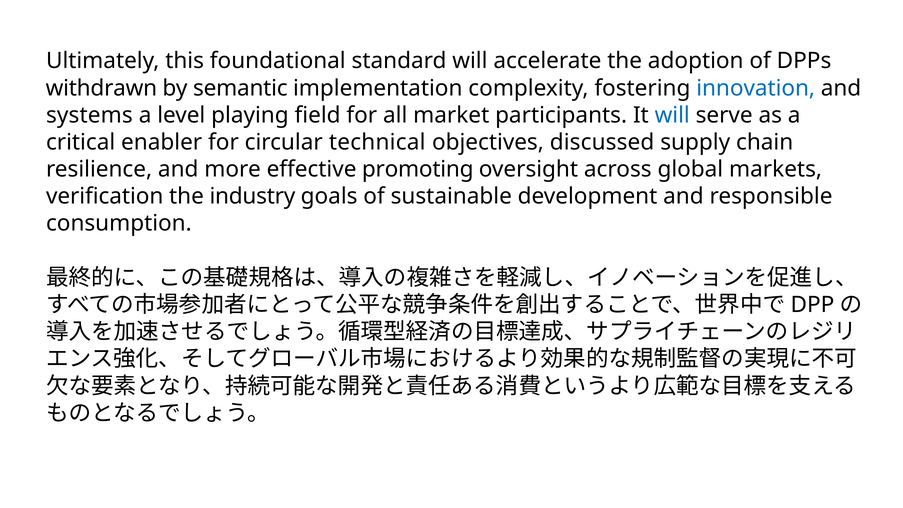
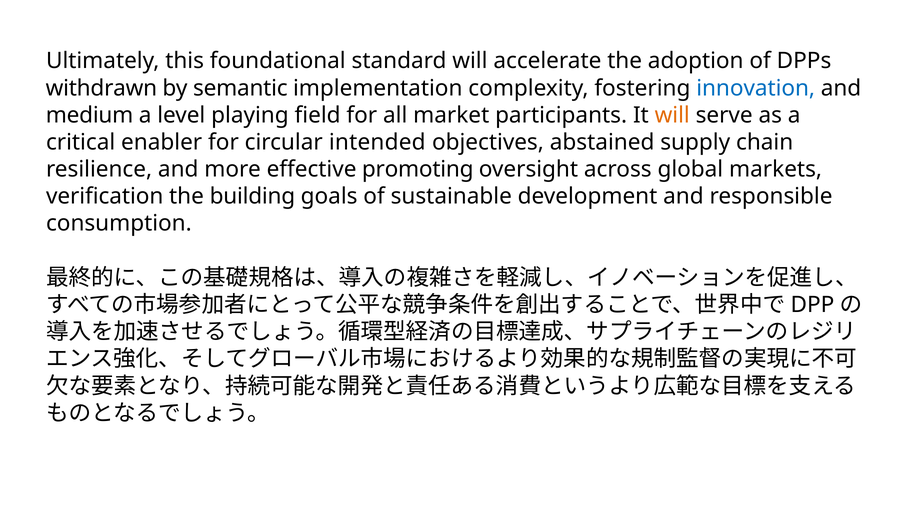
systems: systems -> medium
will at (672, 115) colour: blue -> orange
technical: technical -> intended
discussed: discussed -> abstained
industry: industry -> building
